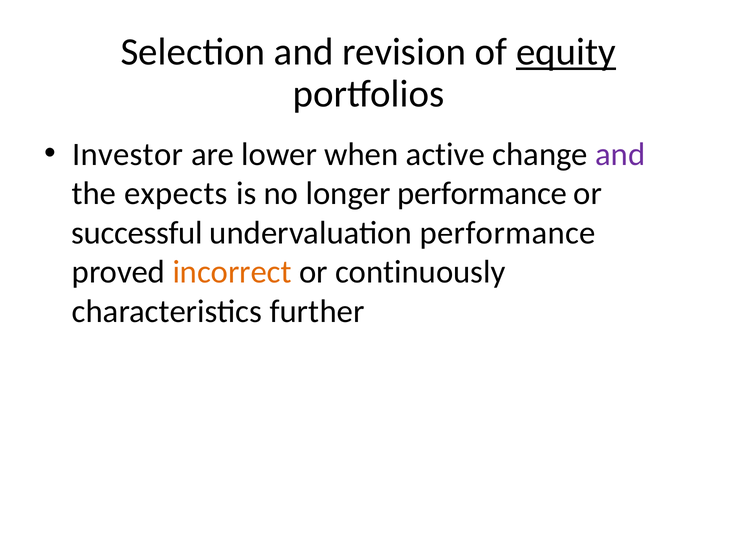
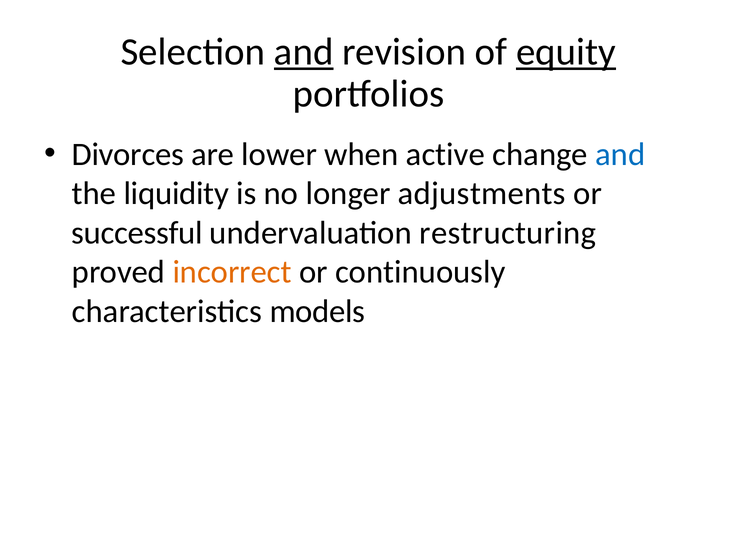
and at (304, 52) underline: none -> present
Investor: Investor -> Divorces
and at (620, 155) colour: purple -> blue
expects: expects -> liquidity
longer performance: performance -> adjustments
undervaluation performance: performance -> restructuring
further: further -> models
